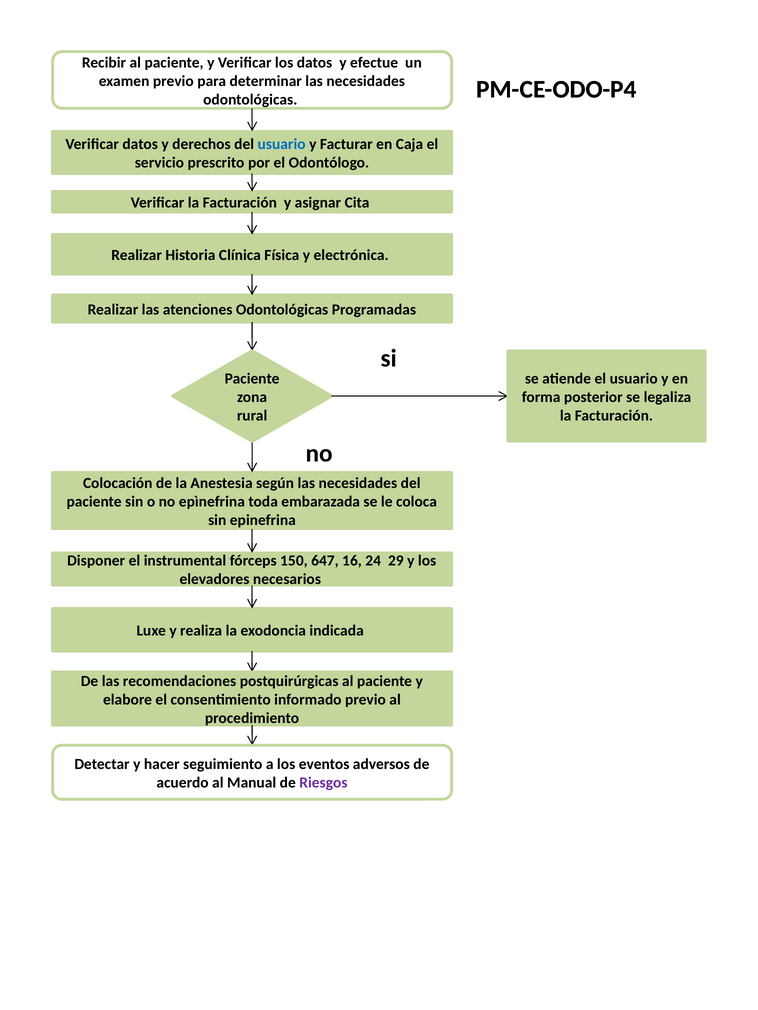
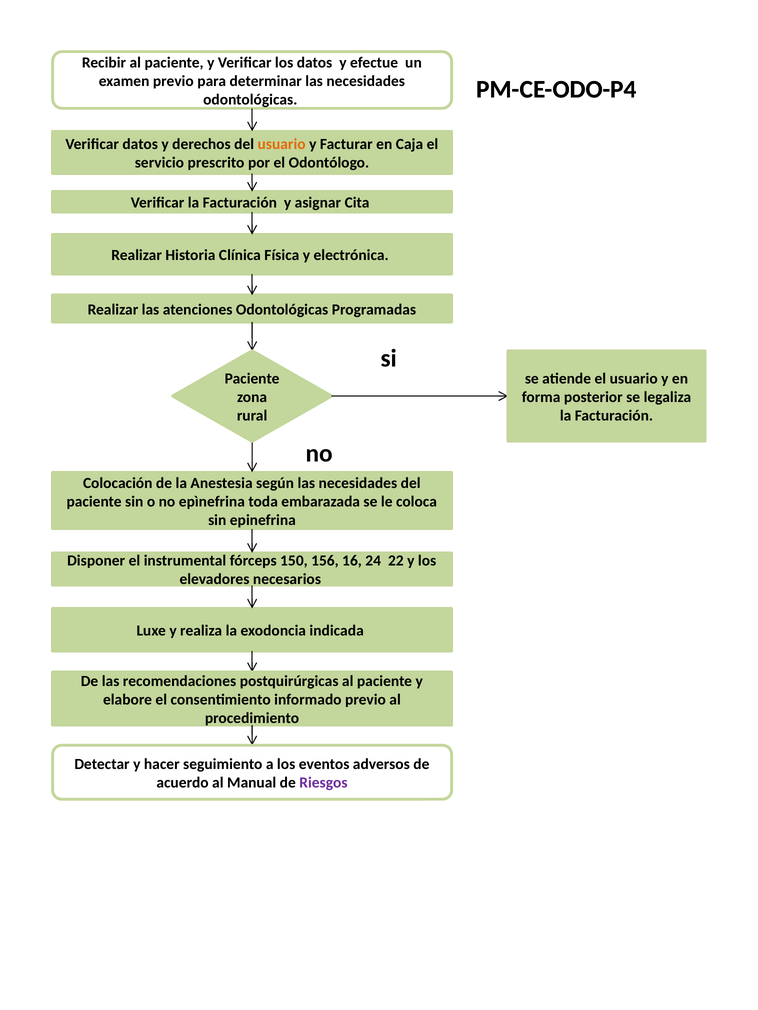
usuario at (282, 144) colour: blue -> orange
647: 647 -> 156
29: 29 -> 22
